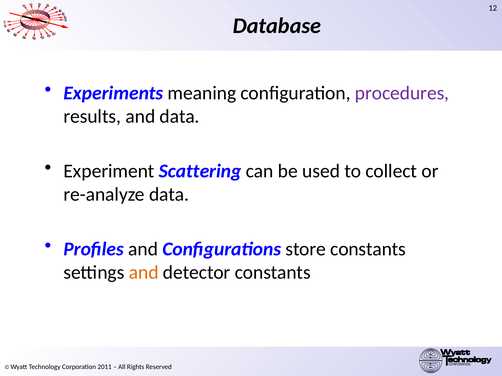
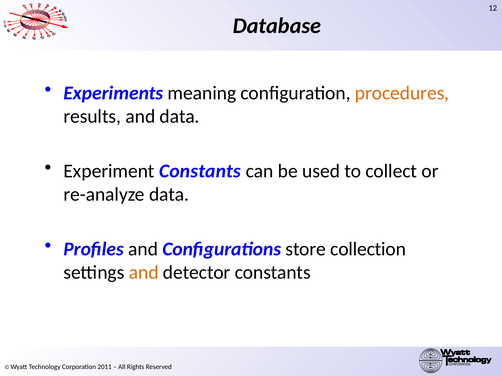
procedures colour: purple -> orange
Experiment Scattering: Scattering -> Constants
store constants: constants -> collection
